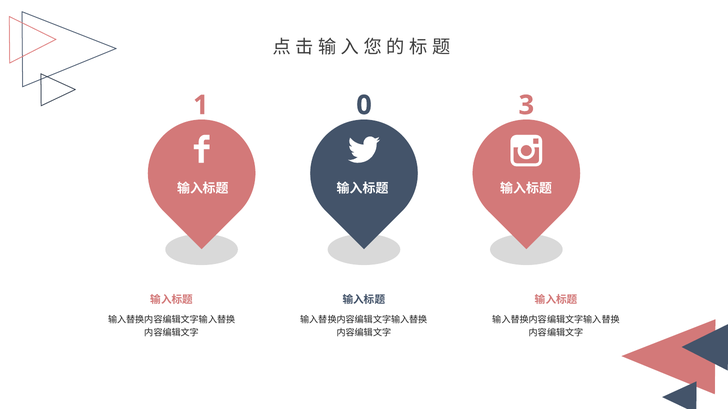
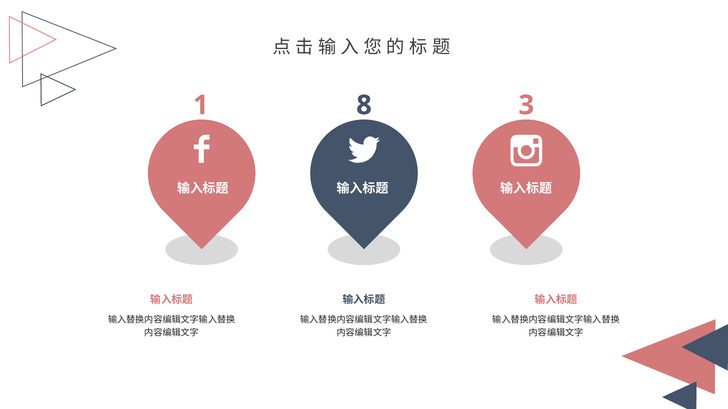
0: 0 -> 8
